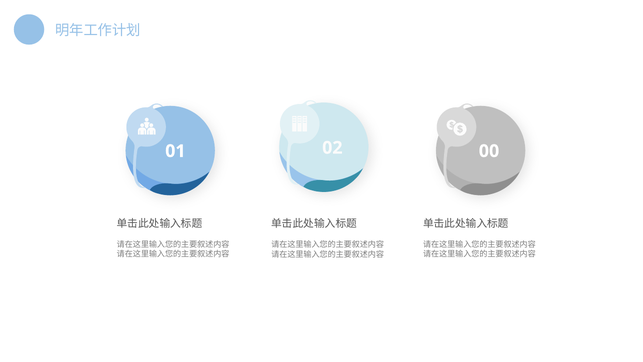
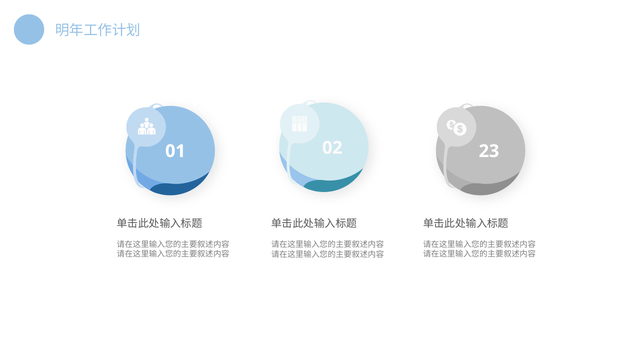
00: 00 -> 23
